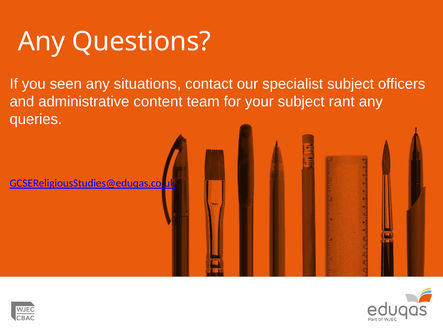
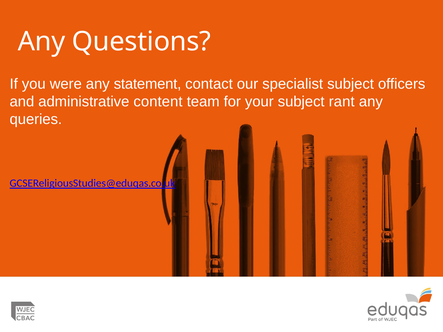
seen: seen -> were
situations: situations -> statement
